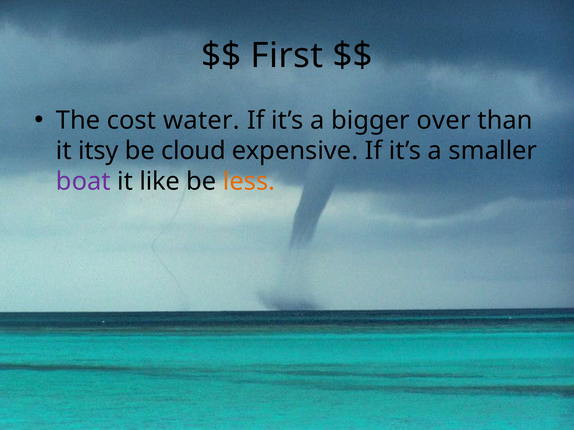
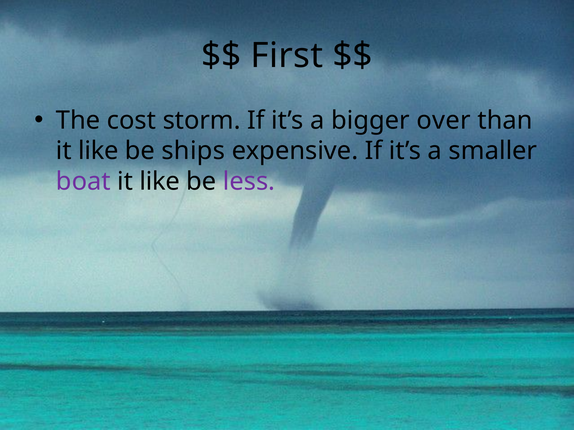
water: water -> storm
itsy at (98, 151): itsy -> like
cloud: cloud -> ships
less colour: orange -> purple
